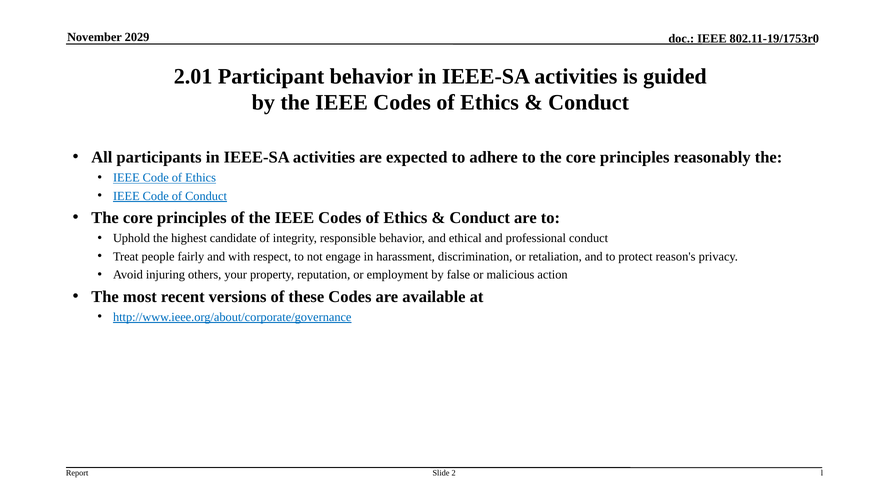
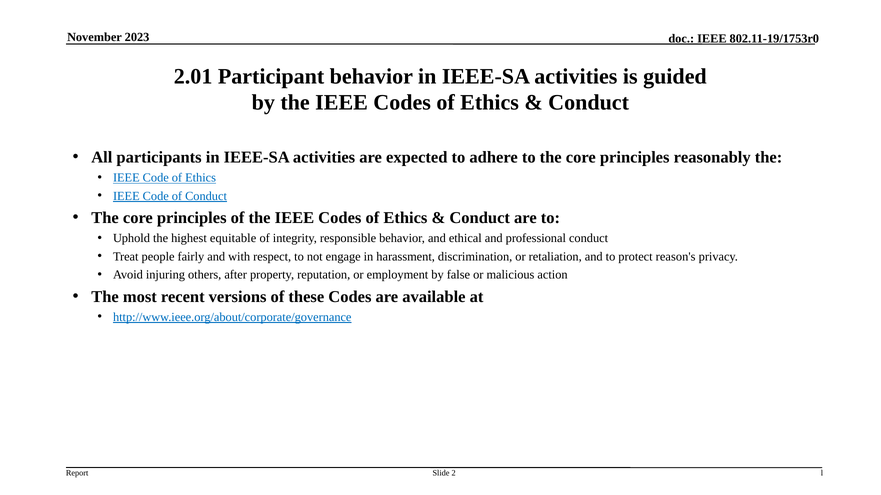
2029: 2029 -> 2023
candidate: candidate -> equitable
your: your -> after
